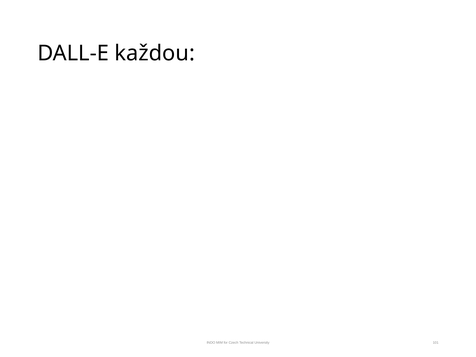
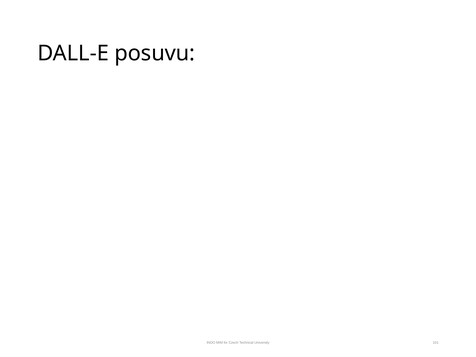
každou: každou -> posuvu
